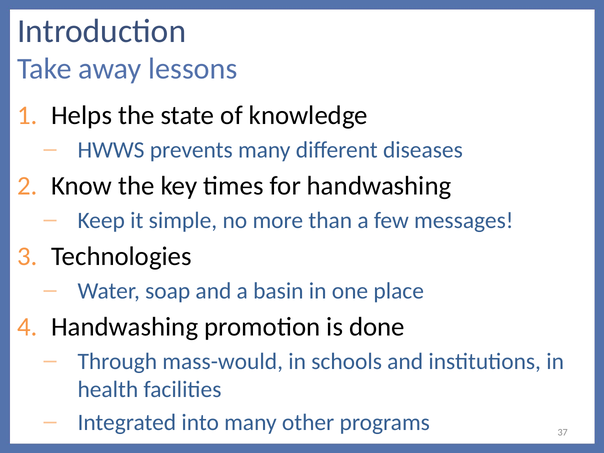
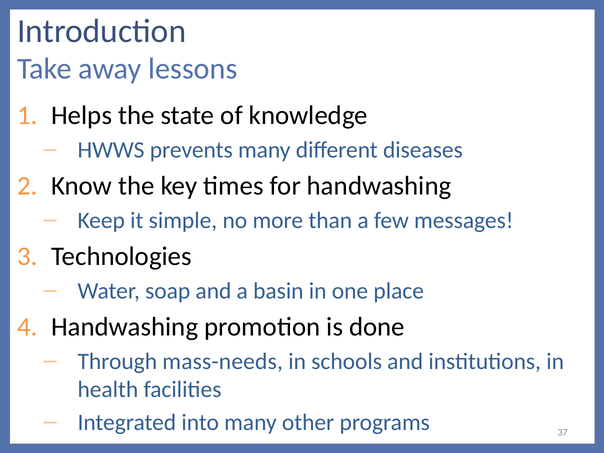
mass-would: mass-would -> mass-needs
